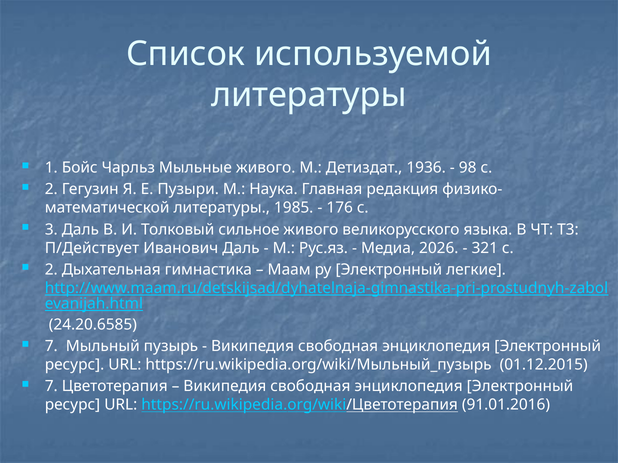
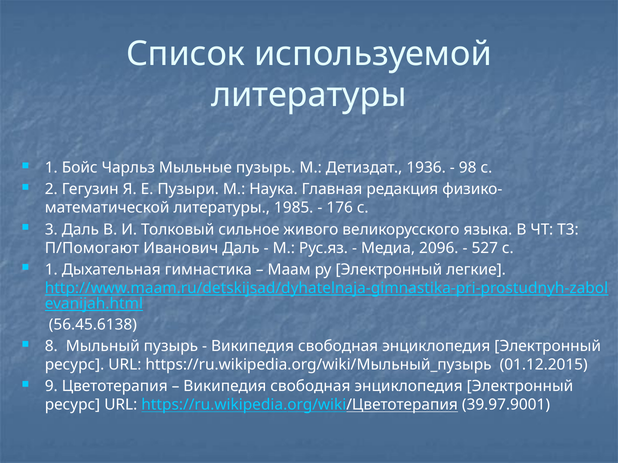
Мыльные живого: живого -> пузырь
П/Действует: П/Действует -> П/Помогают
2026: 2026 -> 2096
321: 321 -> 527
2 at (51, 270): 2 -> 1
24.20.6585: 24.20.6585 -> 56.45.6138
7 at (51, 347): 7 -> 8
7 at (51, 387): 7 -> 9
91.01.2016: 91.01.2016 -> 39.97.9001
